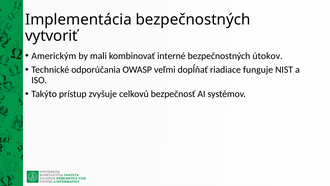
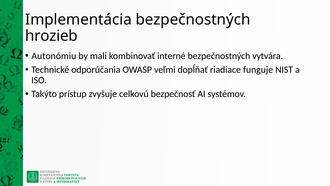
vytvoriť: vytvoriť -> hrozieb
Americkým: Americkým -> Autonómiu
útokov: útokov -> vytvára
